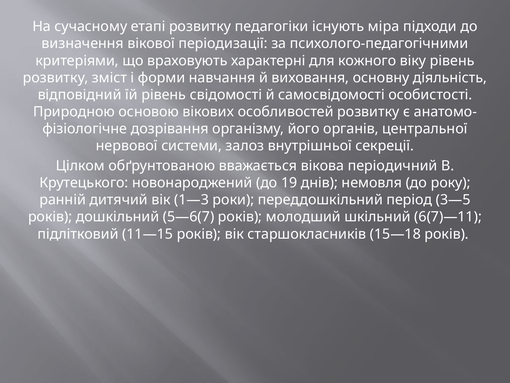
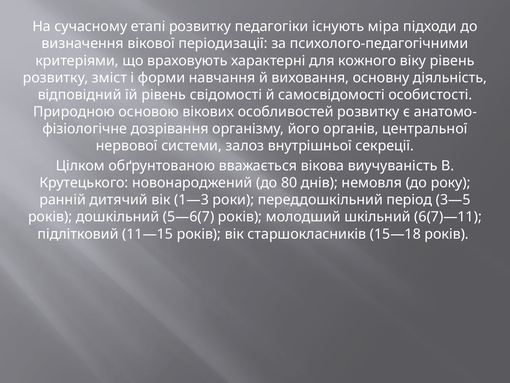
періодичний: періодичний -> виучуваність
19: 19 -> 80
